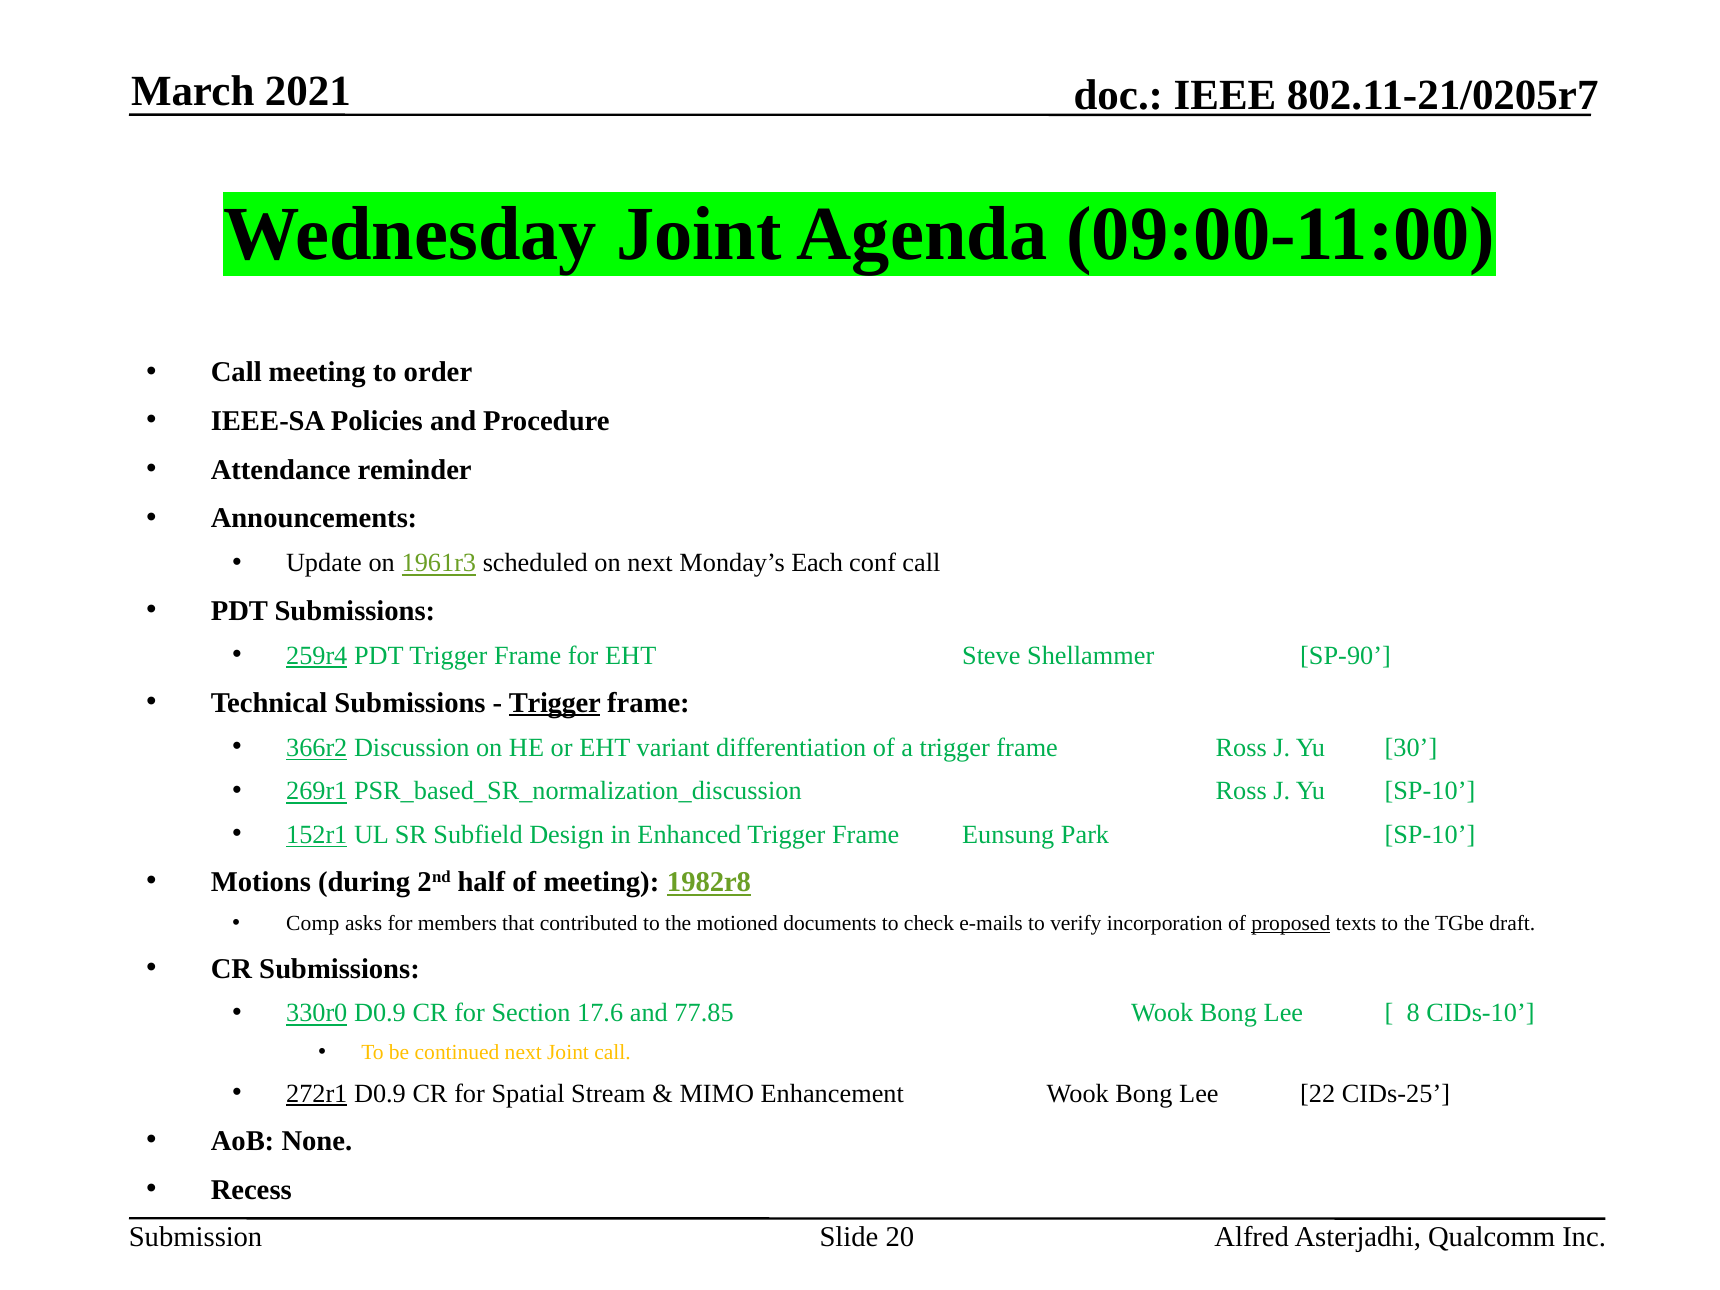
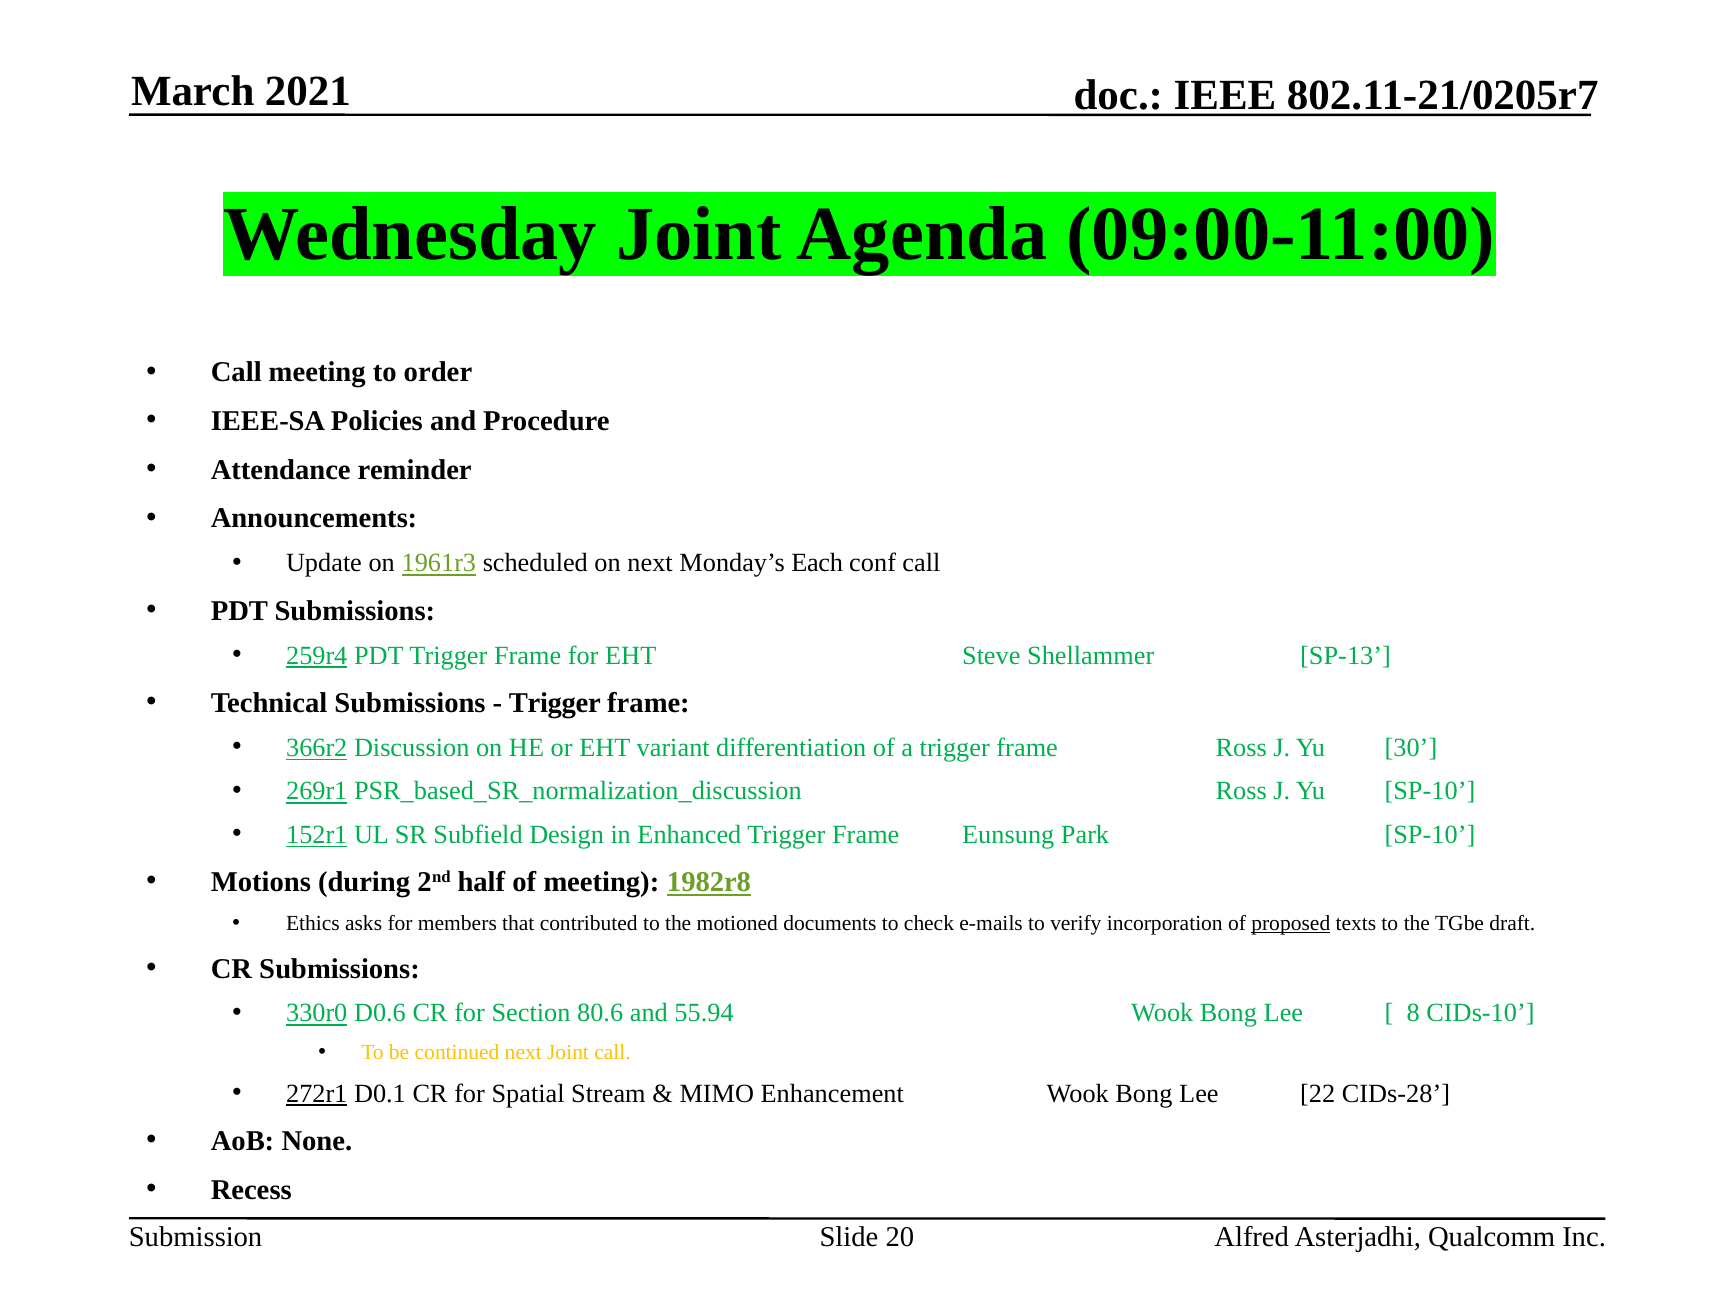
SP-90: SP-90 -> SP-13
Trigger at (555, 703) underline: present -> none
Comp: Comp -> Ethics
330r0 D0.9: D0.9 -> D0.6
17.6: 17.6 -> 80.6
77.85: 77.85 -> 55.94
272r1 D0.9: D0.9 -> D0.1
CIDs-25: CIDs-25 -> CIDs-28
